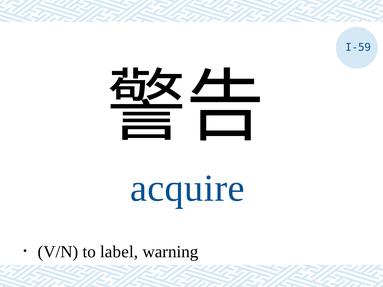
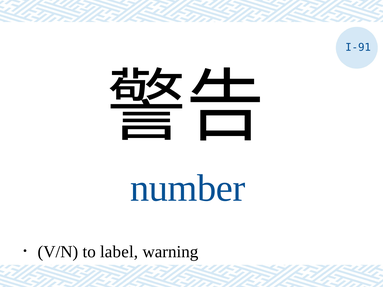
I-59: I-59 -> I-91
acquire: acquire -> number
